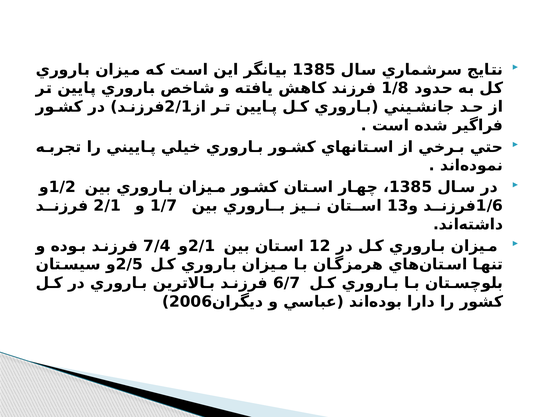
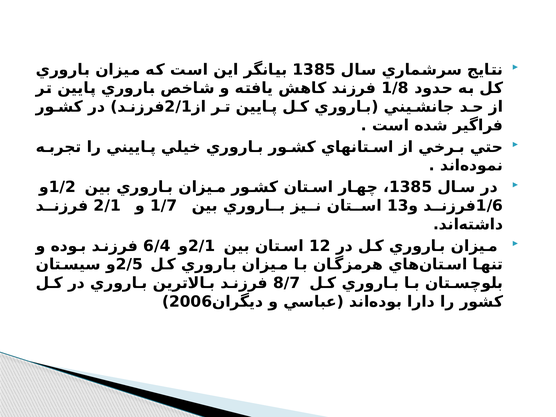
7/4: 7/4 -> 6/4
6/7: 6/7 -> 8/7
